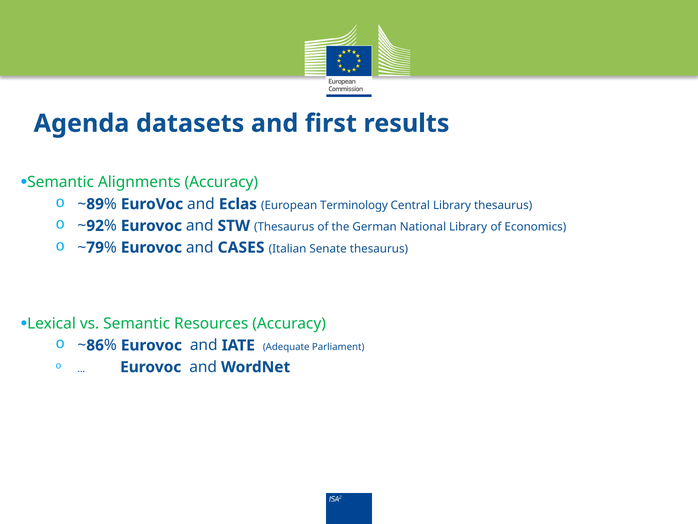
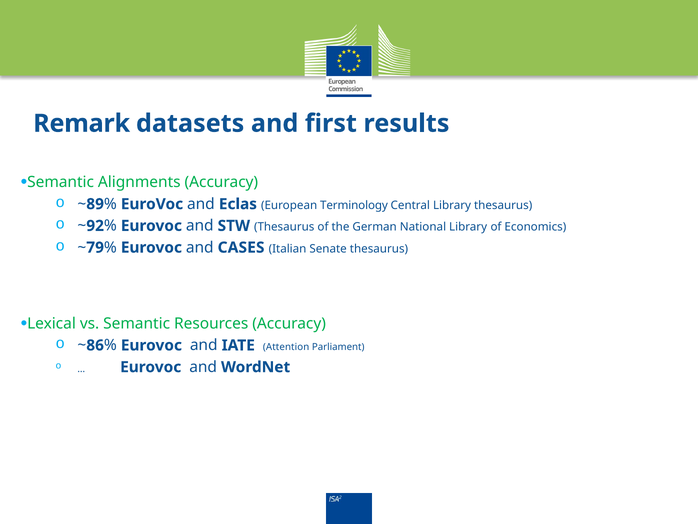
Agenda: Agenda -> Remark
Adequate: Adequate -> Attention
